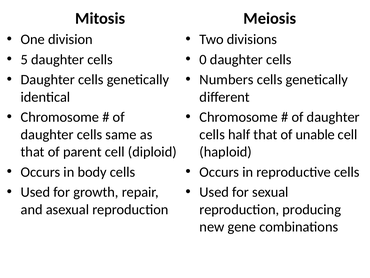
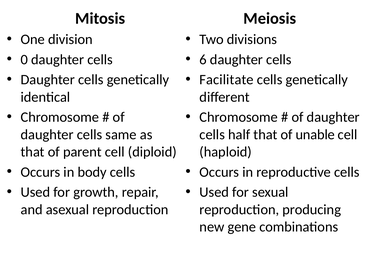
5: 5 -> 0
0: 0 -> 6
Numbers: Numbers -> Facilitate
